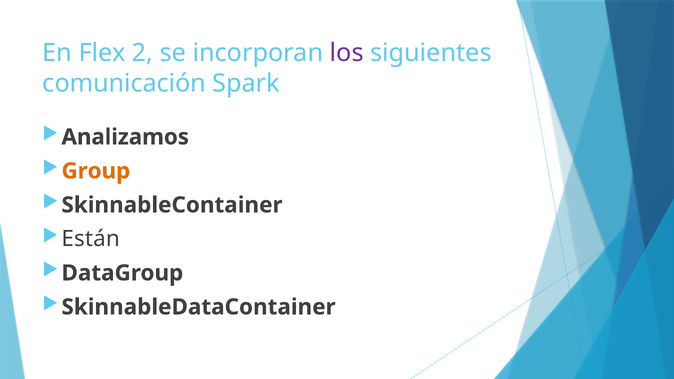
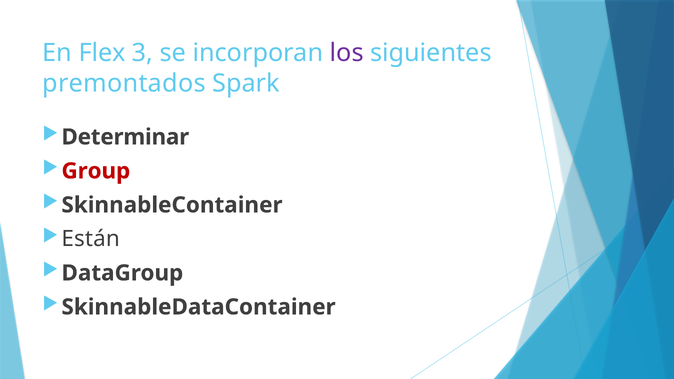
2: 2 -> 3
comunicación: comunicación -> premontados
Analizamos: Analizamos -> Determinar
Group colour: orange -> red
